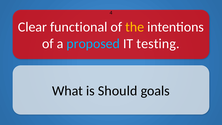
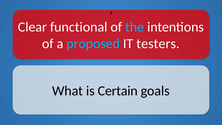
the colour: yellow -> light blue
testing: testing -> testers
Should: Should -> Certain
